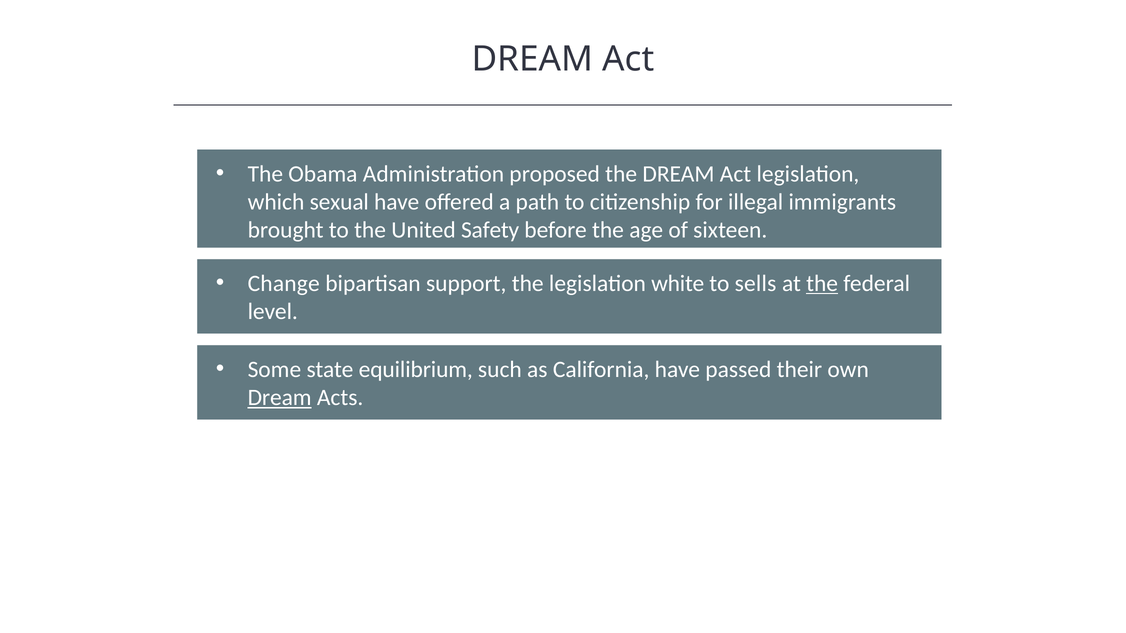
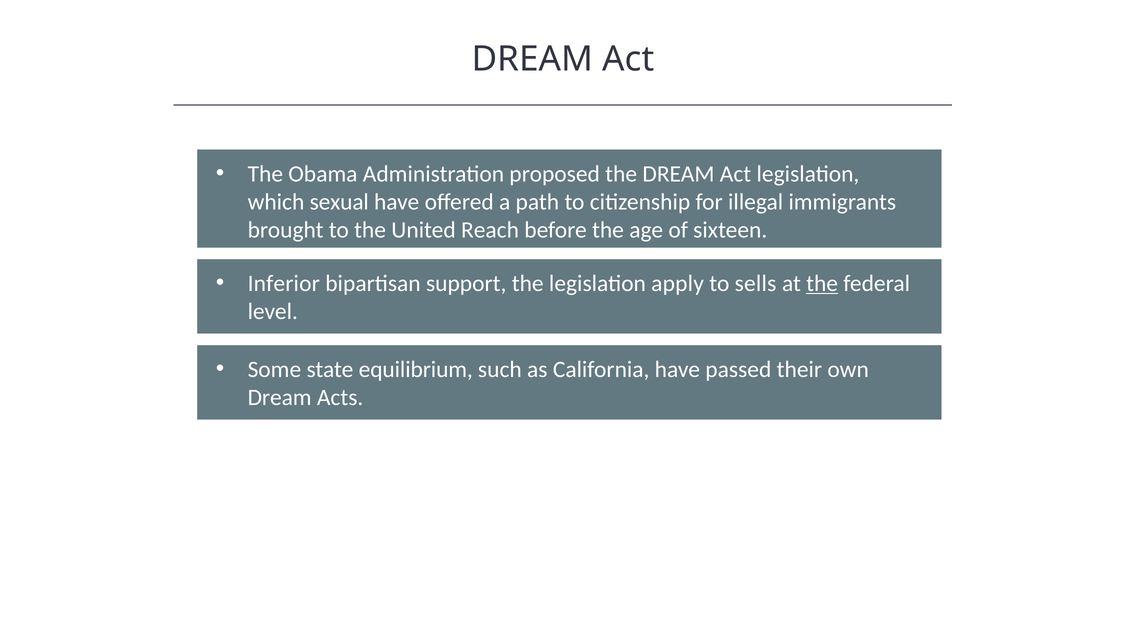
Safety: Safety -> Reach
Change: Change -> Inferior
white: white -> apply
Dream at (280, 398) underline: present -> none
